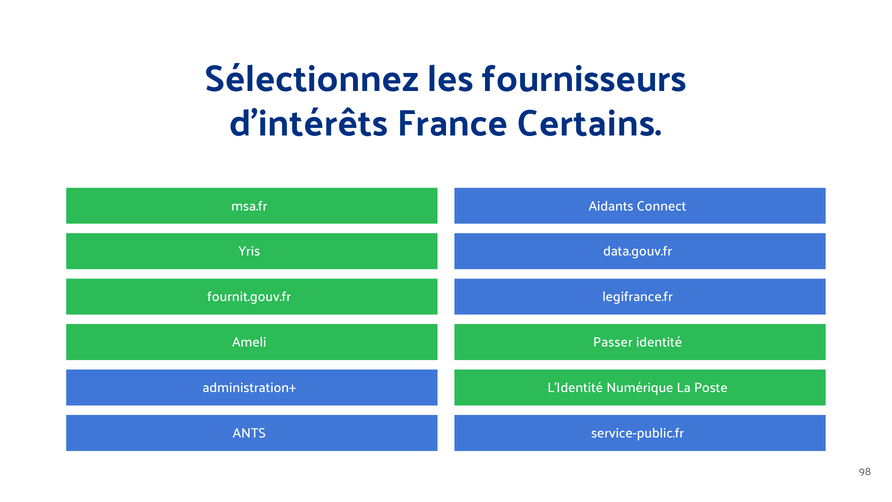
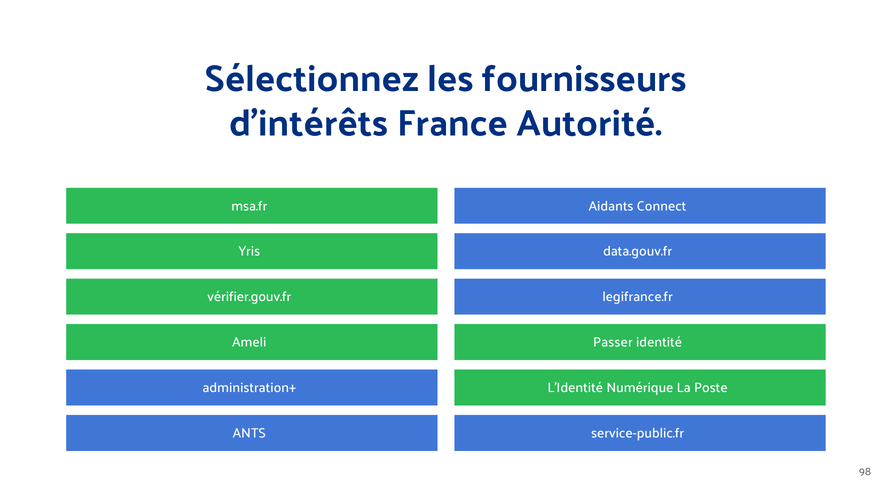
Certains: Certains -> Autorité
fournit.gouv.fr: fournit.gouv.fr -> vérifier.gouv.fr
